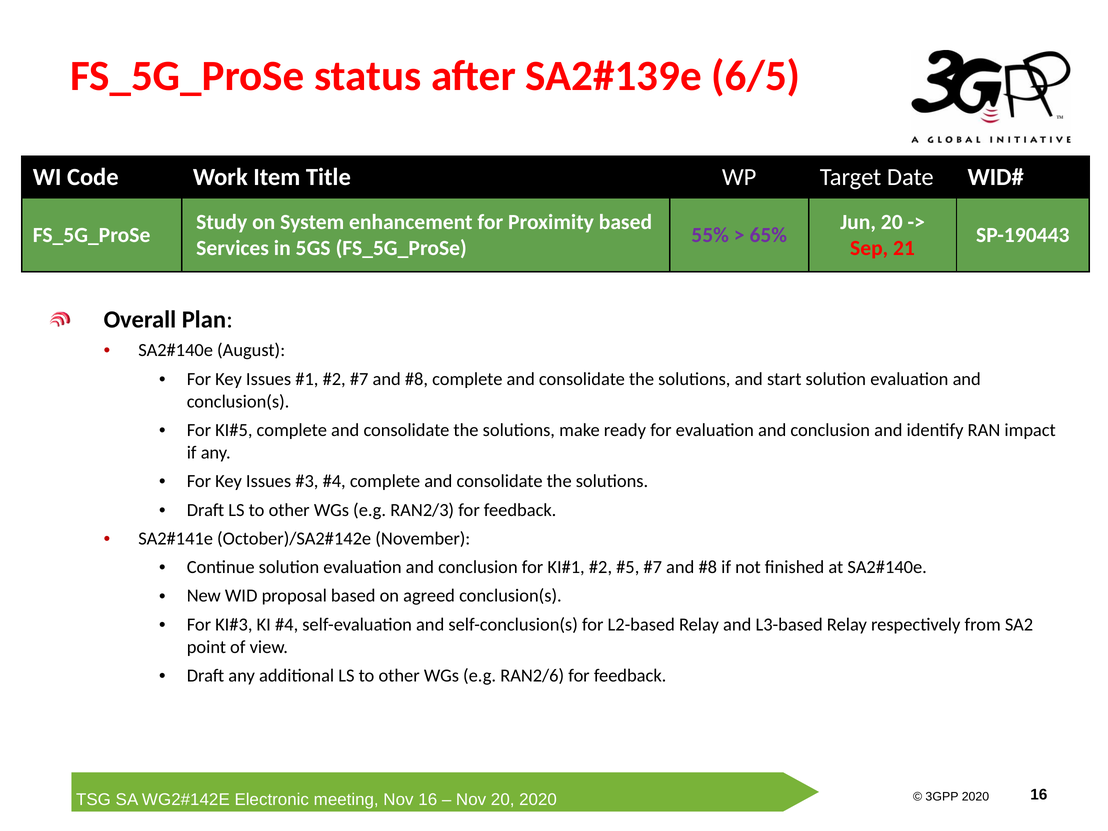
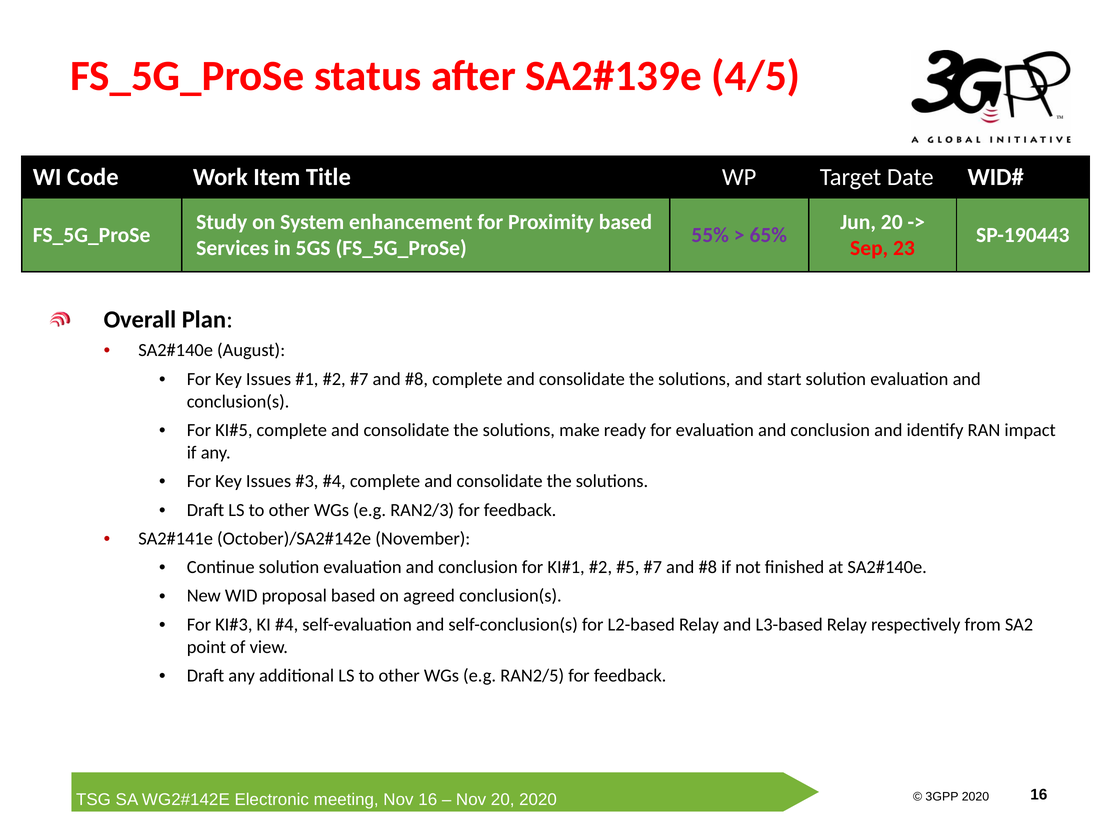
6/5: 6/5 -> 4/5
21: 21 -> 23
RAN2/6: RAN2/6 -> RAN2/5
